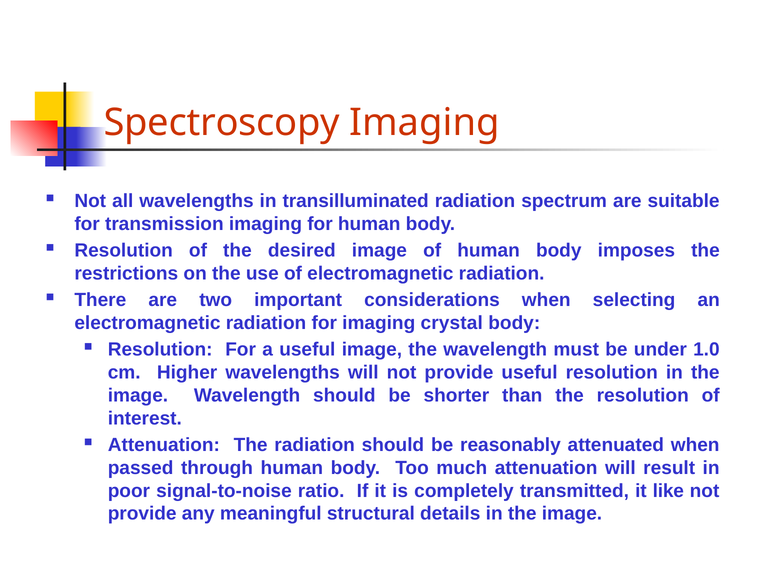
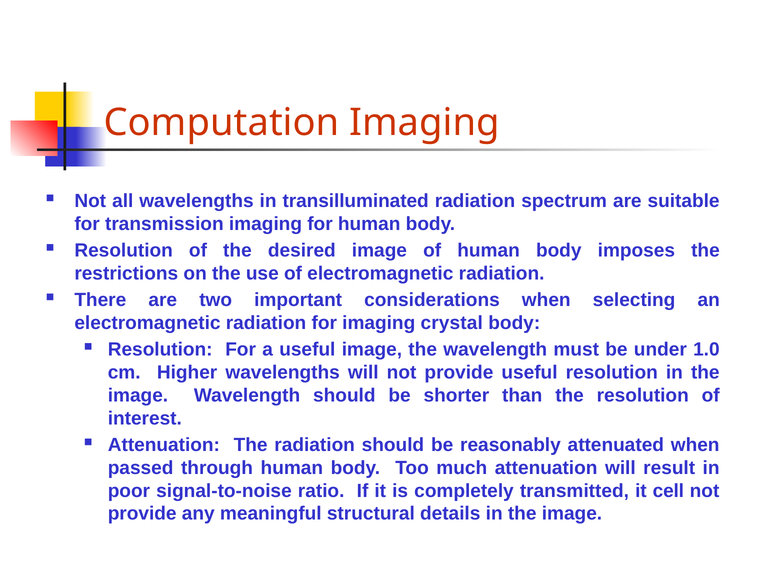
Spectroscopy: Spectroscopy -> Computation
like: like -> cell
